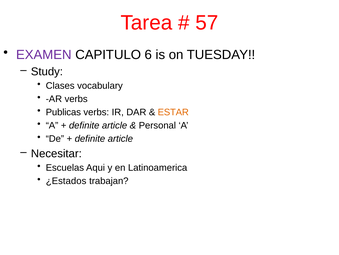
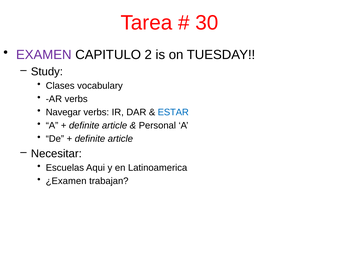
57: 57 -> 30
6: 6 -> 2
Publicas: Publicas -> Navegar
ESTAR colour: orange -> blue
¿Estados: ¿Estados -> ¿Examen
